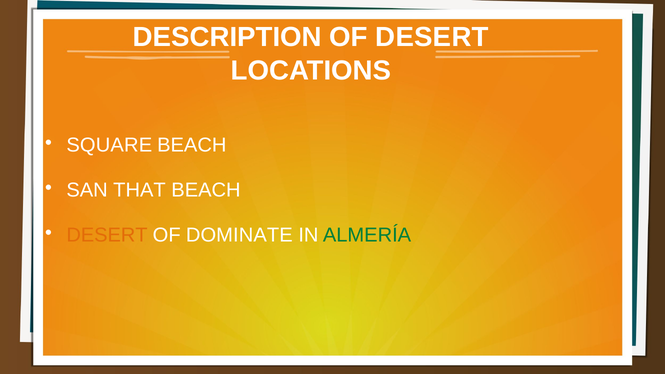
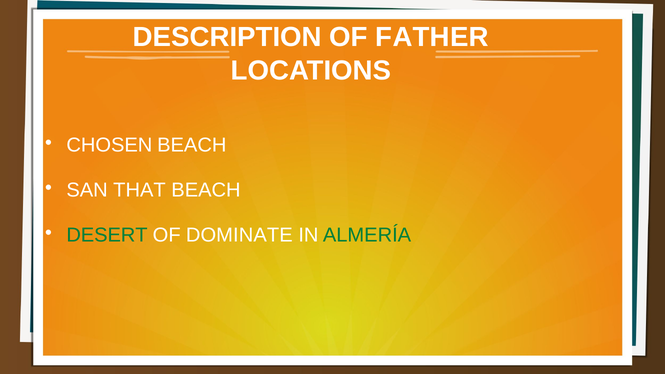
OF DESERT: DESERT -> FATHER
SQUARE: SQUARE -> CHOSEN
DESERT at (107, 235) colour: orange -> green
